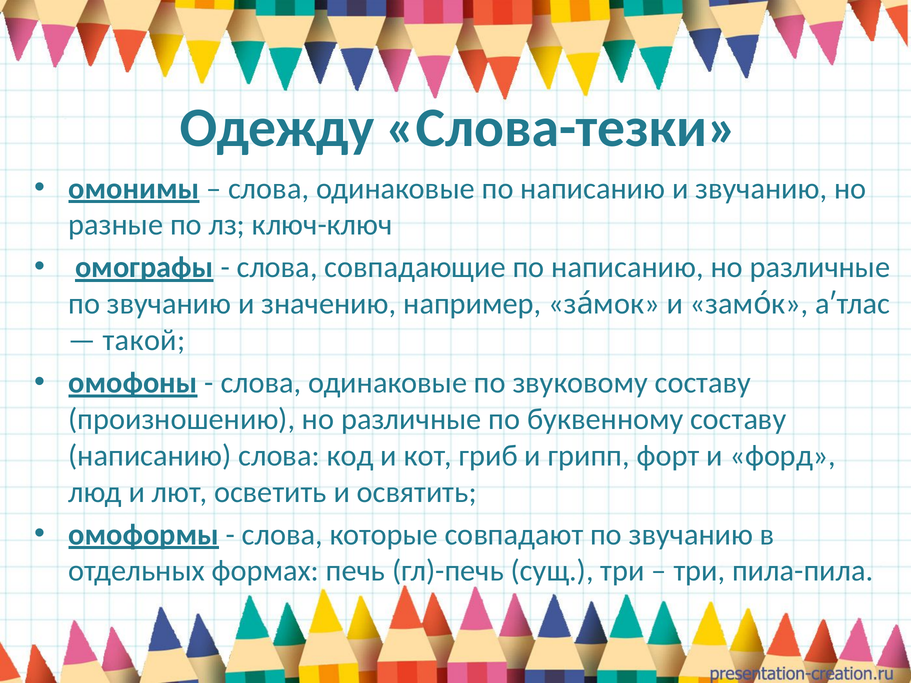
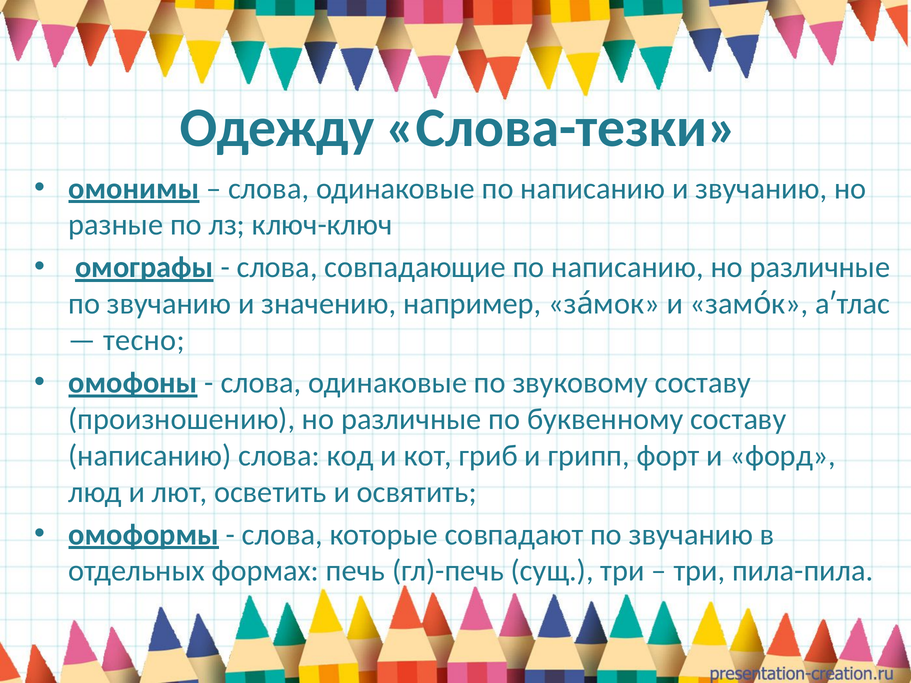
такой: такой -> тесно
